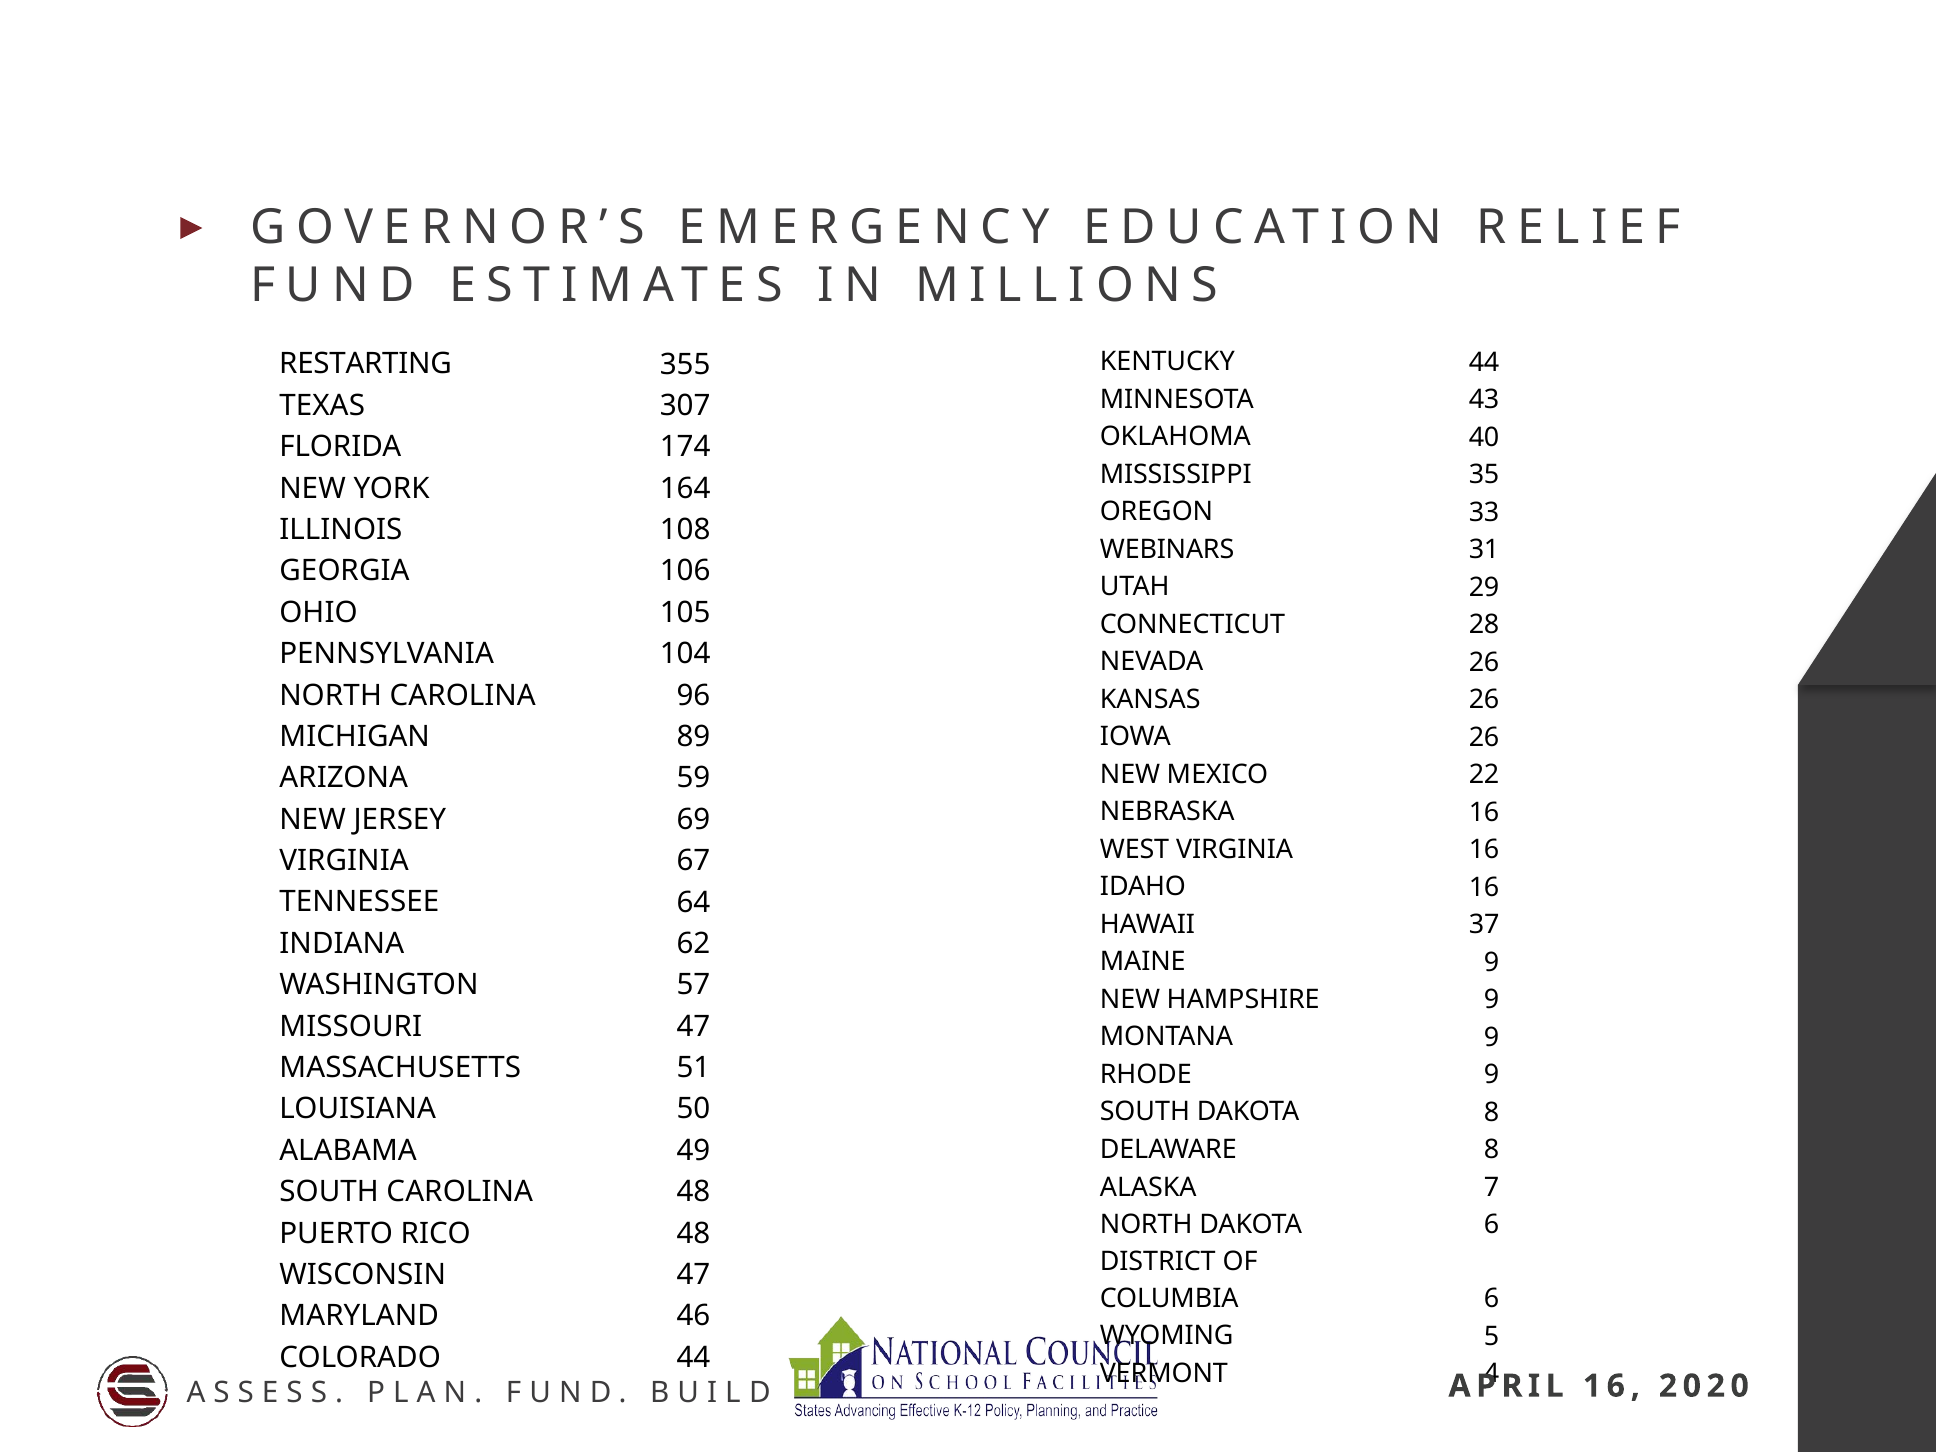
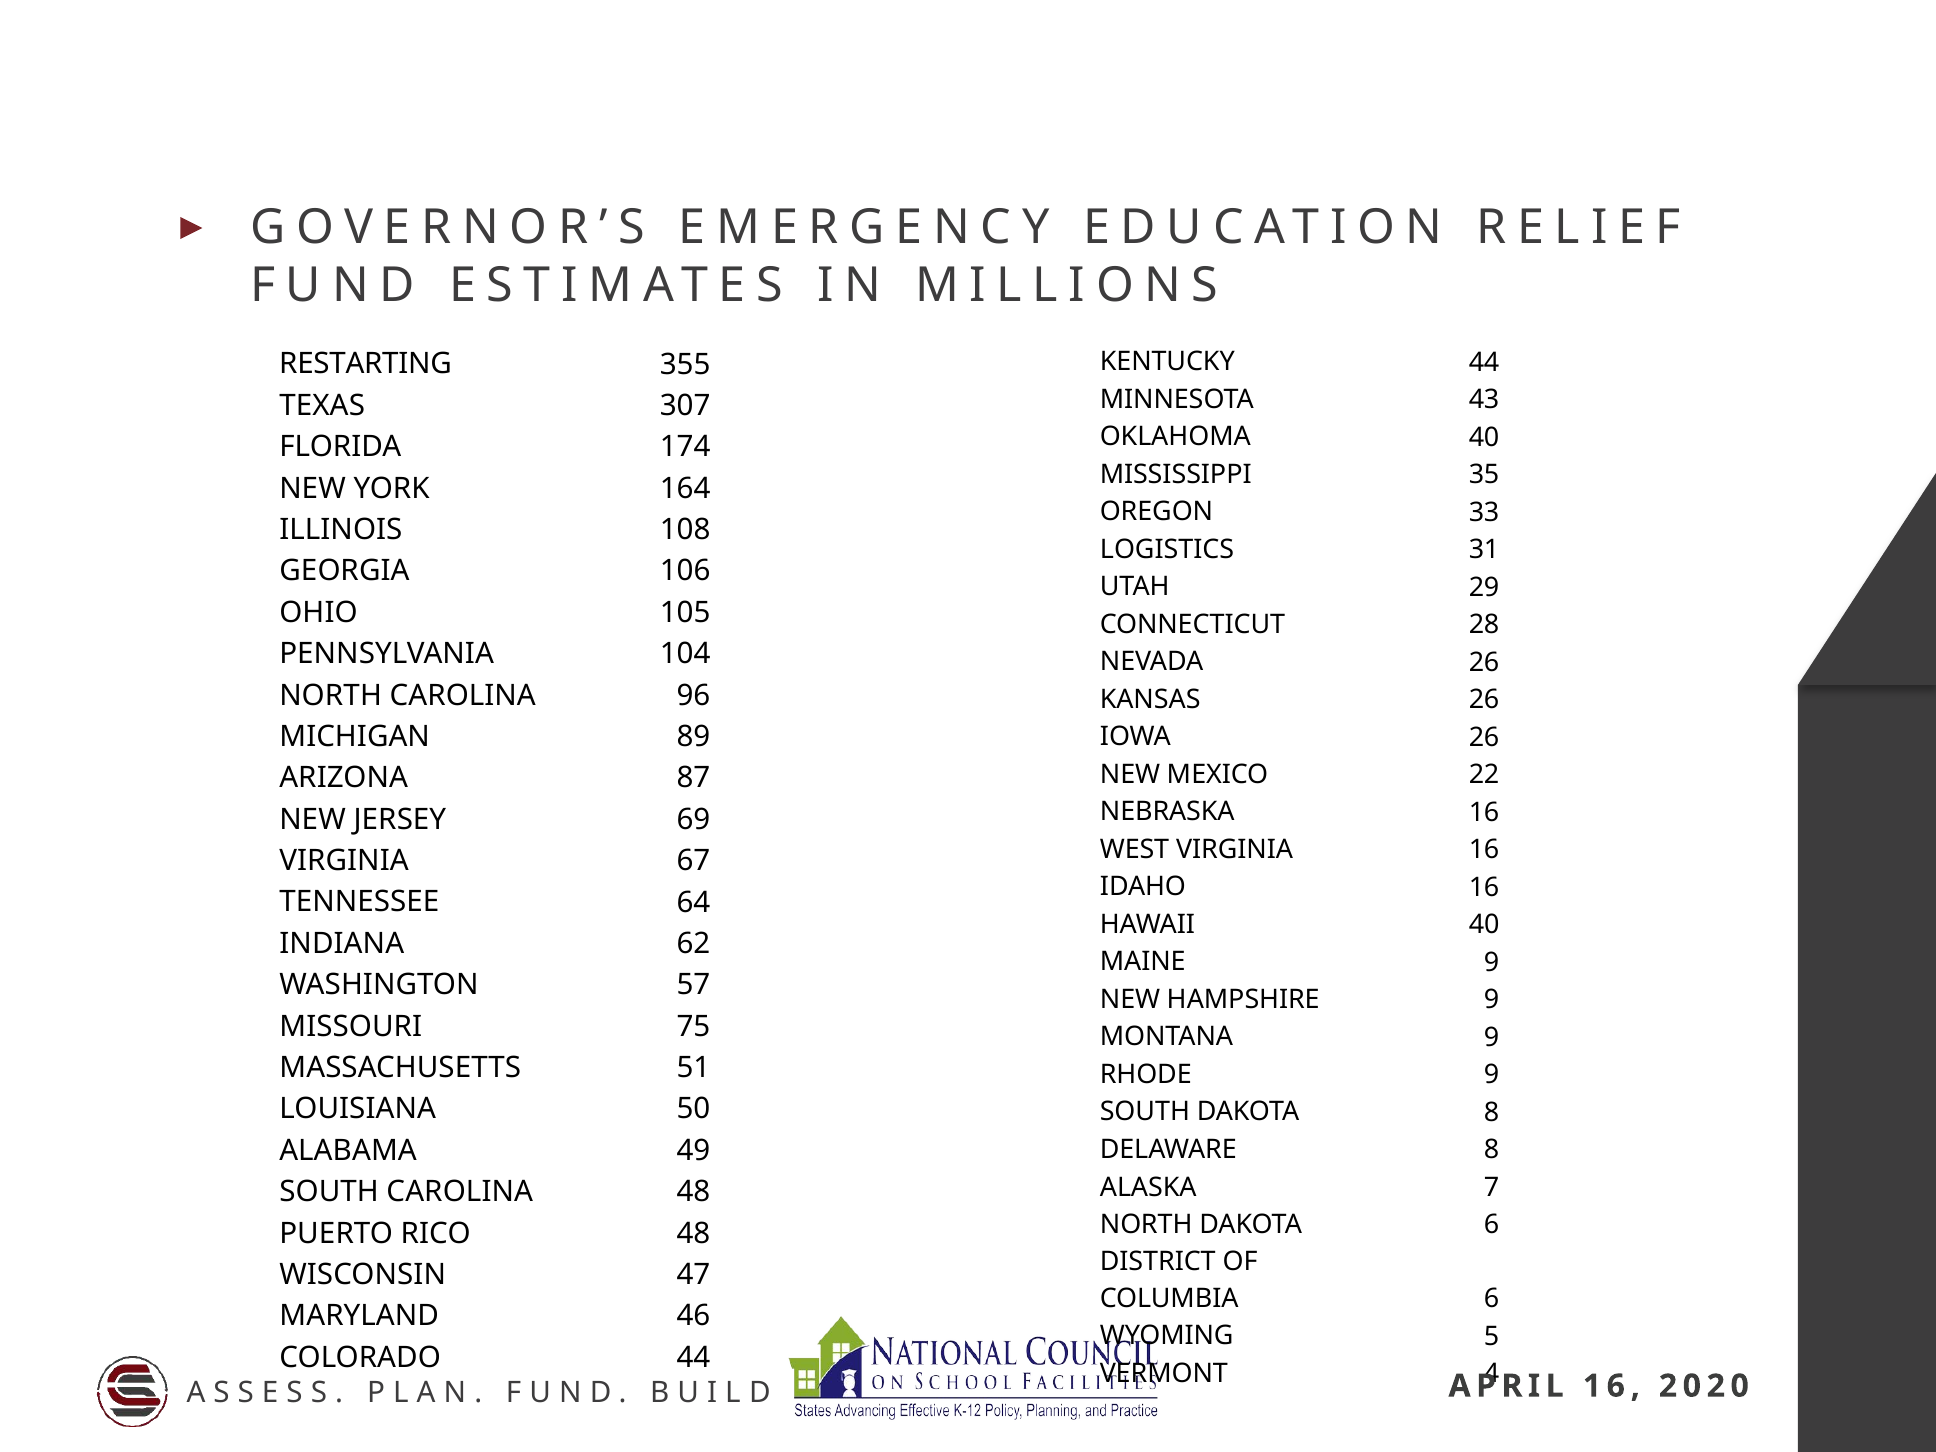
WEBINARS: WEBINARS -> LOGISTICS
59: 59 -> 87
HAWAII 37: 37 -> 40
MISSOURI 47: 47 -> 75
